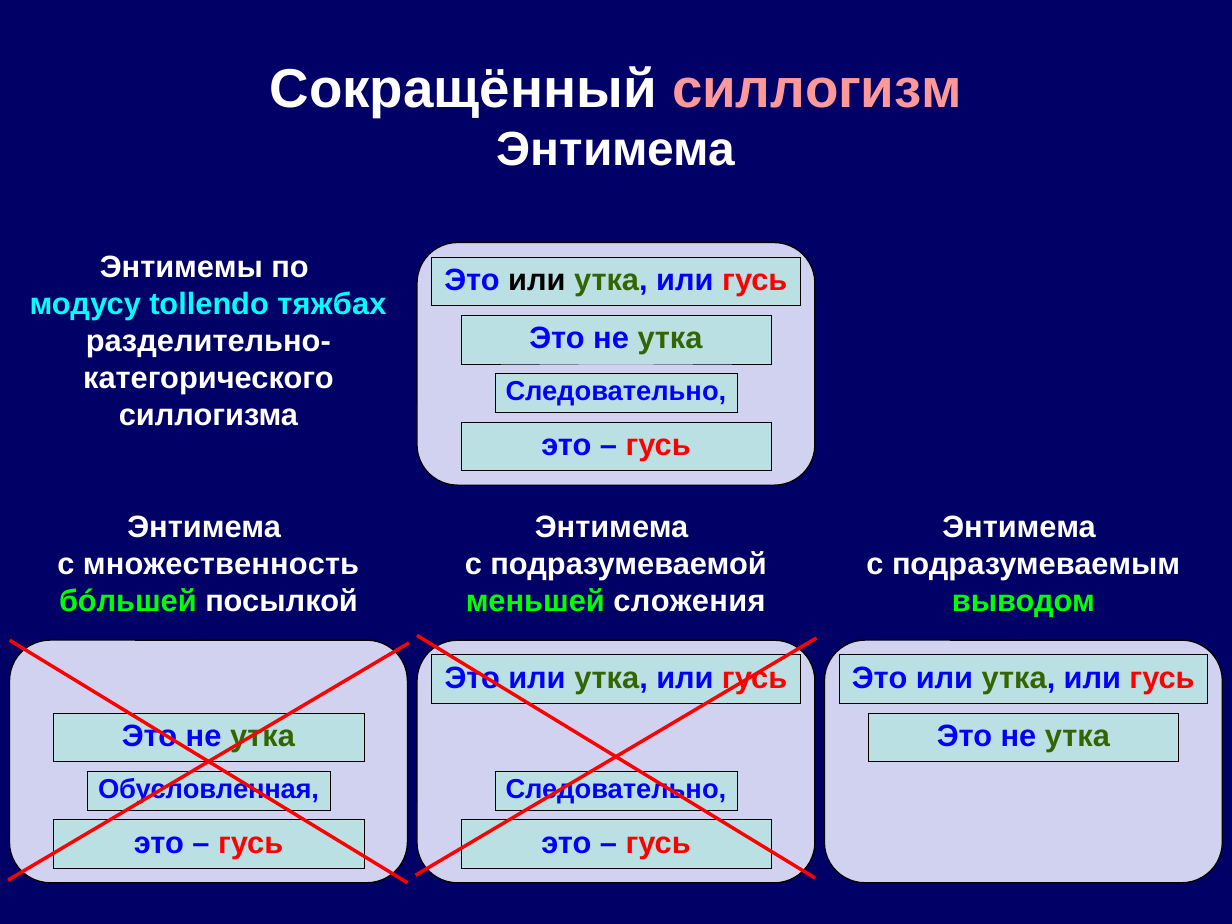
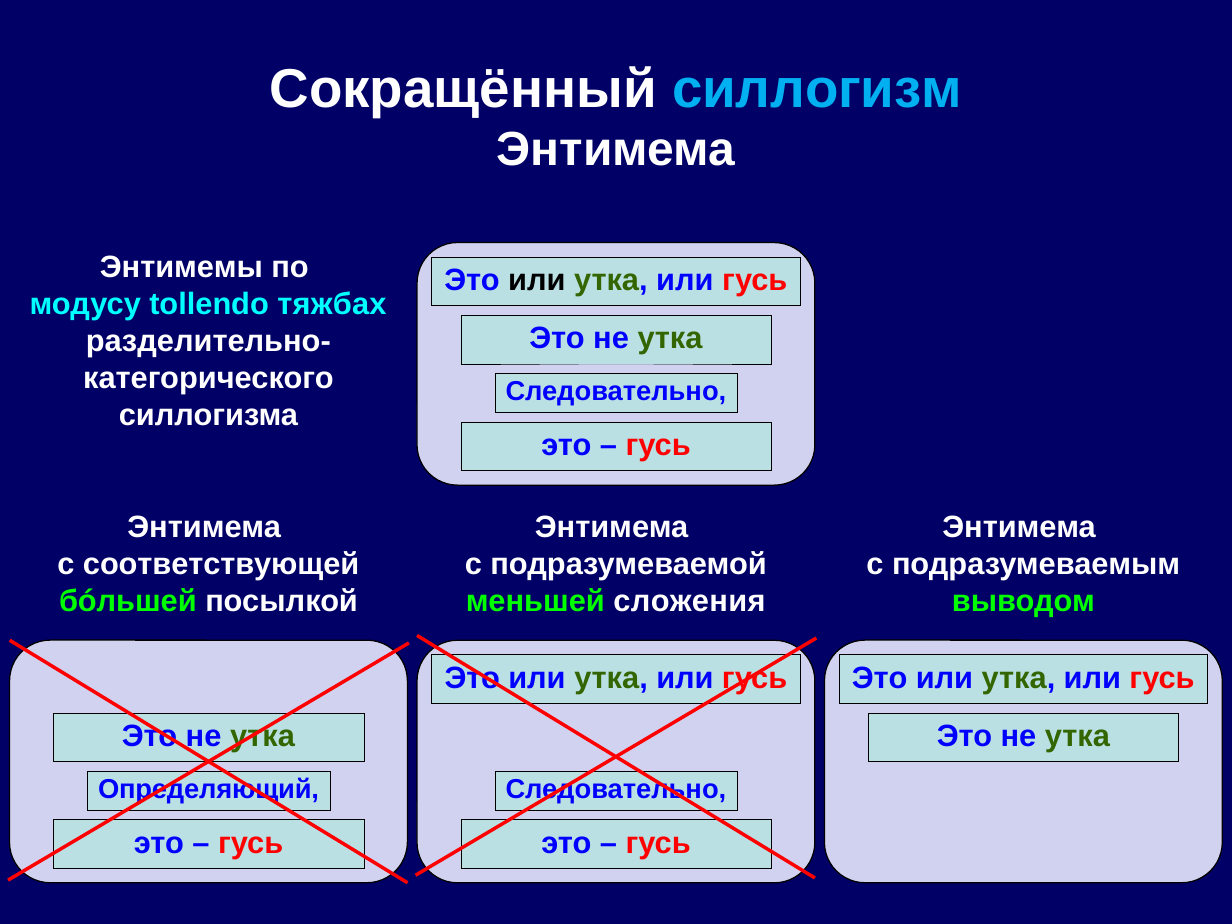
силлогизм colour: pink -> light blue
множественность: множественность -> соответствующей
Обусловленная: Обусловленная -> Определяющий
